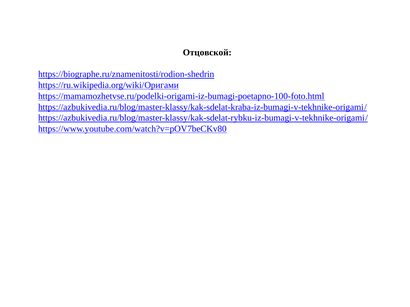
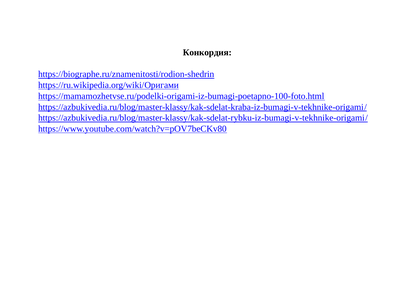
Отцовской: Отцовской -> Конкордия
